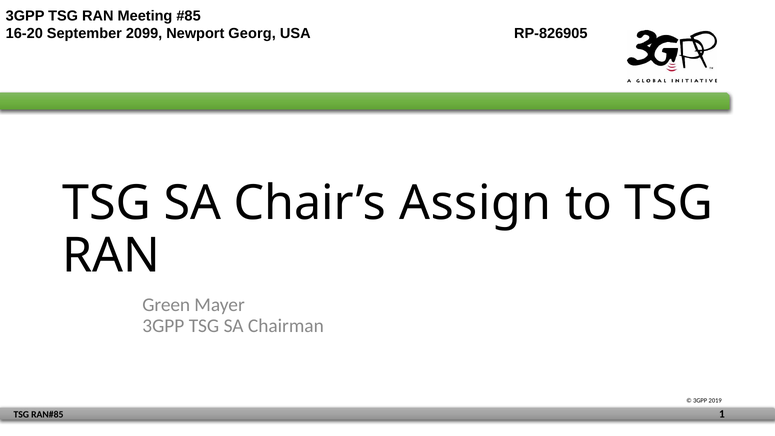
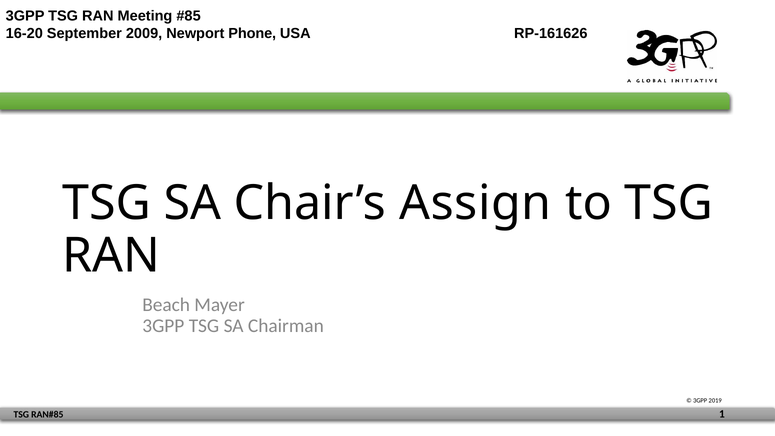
2099: 2099 -> 2009
Georg: Georg -> Phone
RP-826905: RP-826905 -> RP-161626
Green: Green -> Beach
